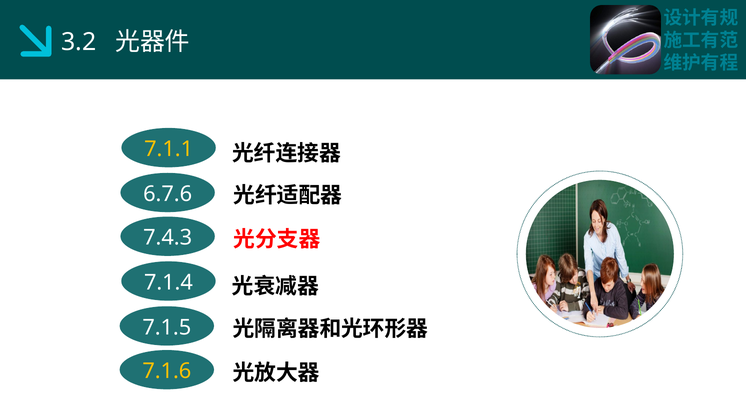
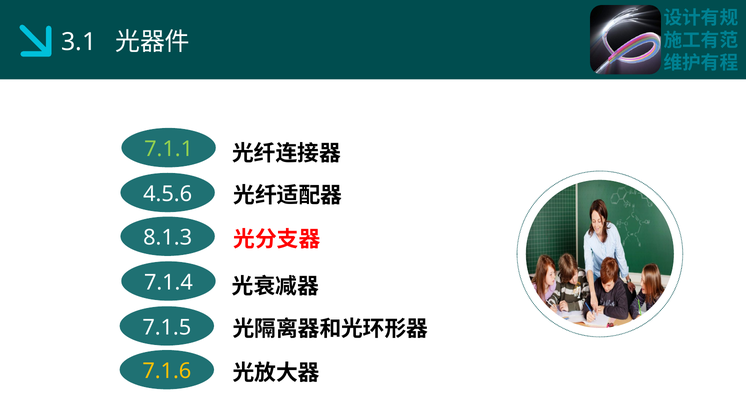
3.2: 3.2 -> 3.1
7.1.1 colour: yellow -> light green
6.7.6: 6.7.6 -> 4.5.6
7.4.3: 7.4.3 -> 8.1.3
